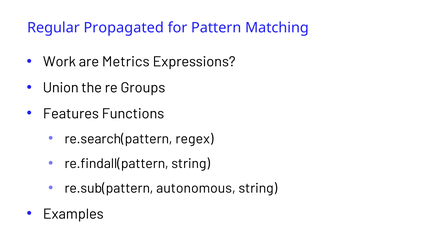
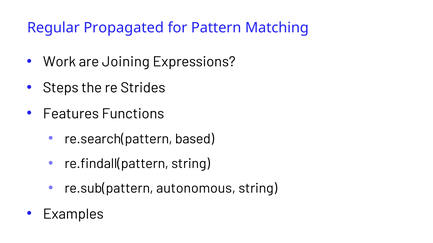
Metrics: Metrics -> Joining
Union: Union -> Steps
Groups: Groups -> Strides
regex: regex -> based
